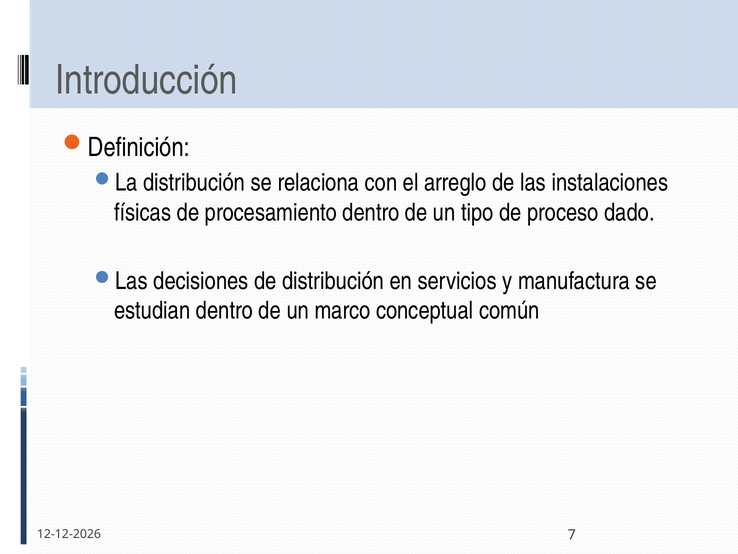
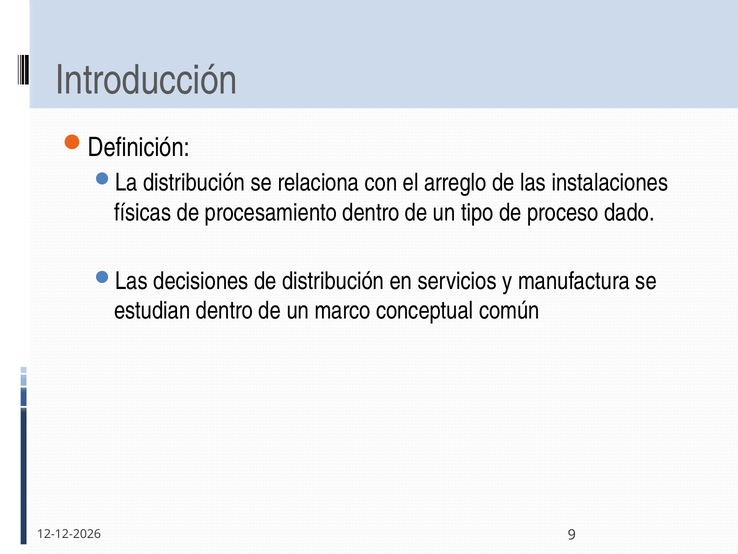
7: 7 -> 9
